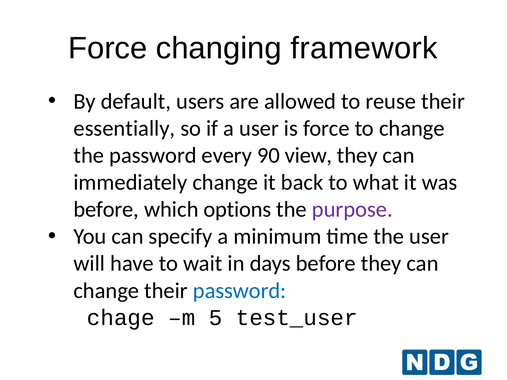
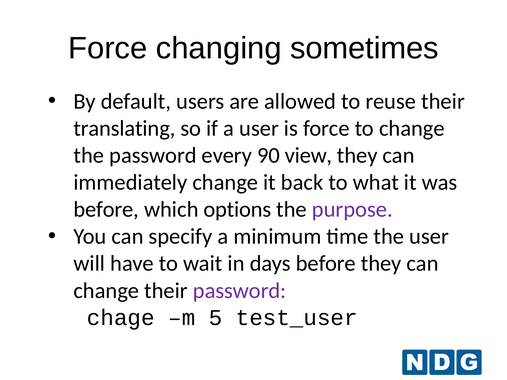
framework: framework -> sometimes
essentially: essentially -> translating
password at (240, 291) colour: blue -> purple
